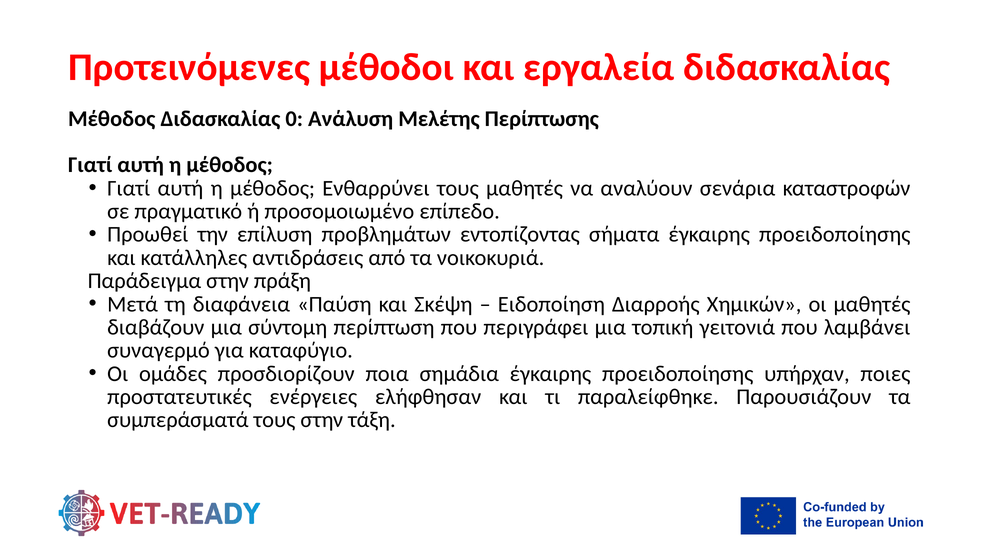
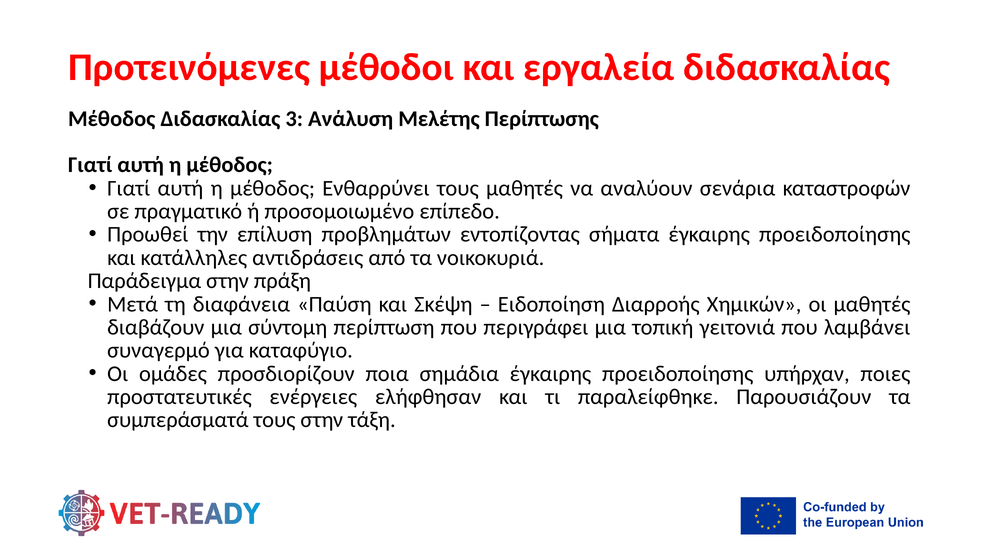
0: 0 -> 3
